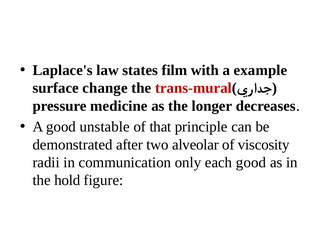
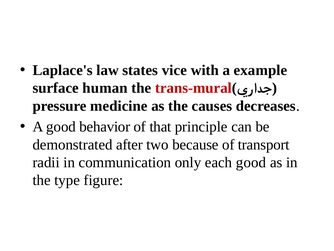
film: film -> vice
change: change -> human
longer: longer -> causes
unstable: unstable -> behavior
alveolar: alveolar -> because
viscosity: viscosity -> transport
hold: hold -> type
